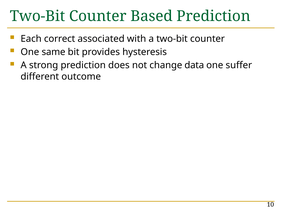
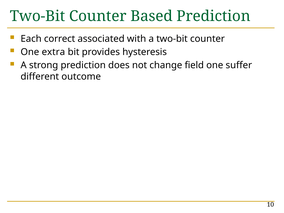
same: same -> extra
data: data -> field
